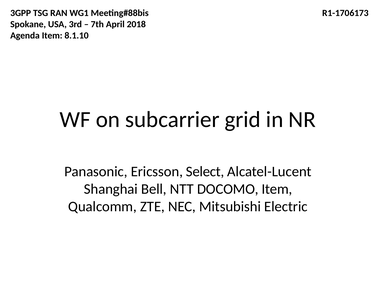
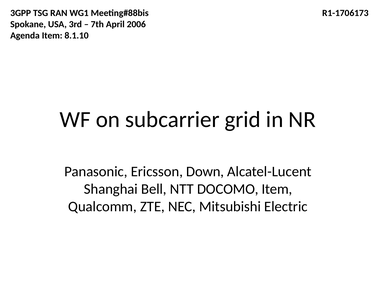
2018: 2018 -> 2006
Select: Select -> Down
